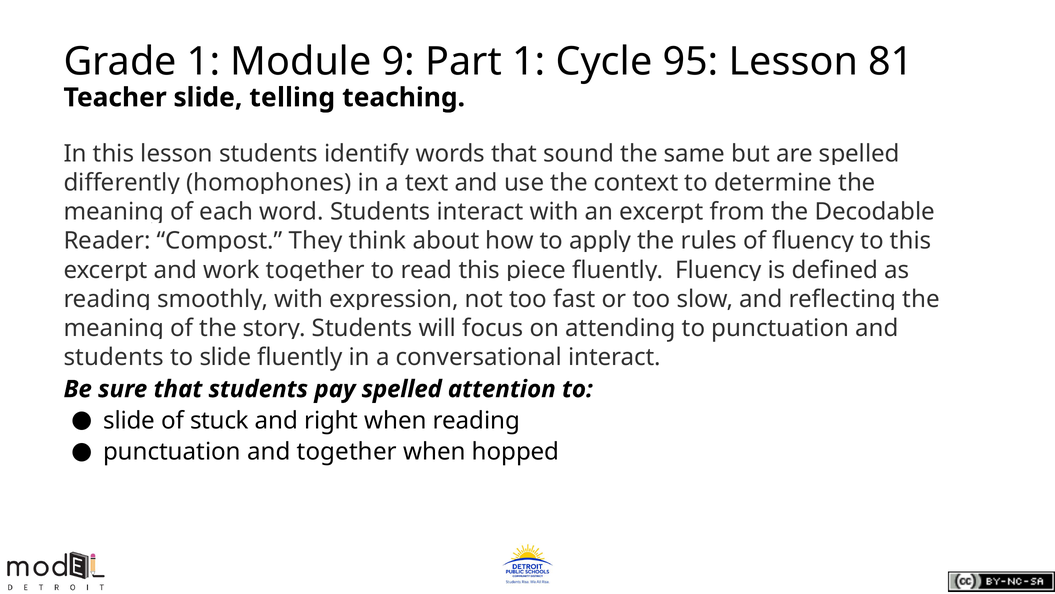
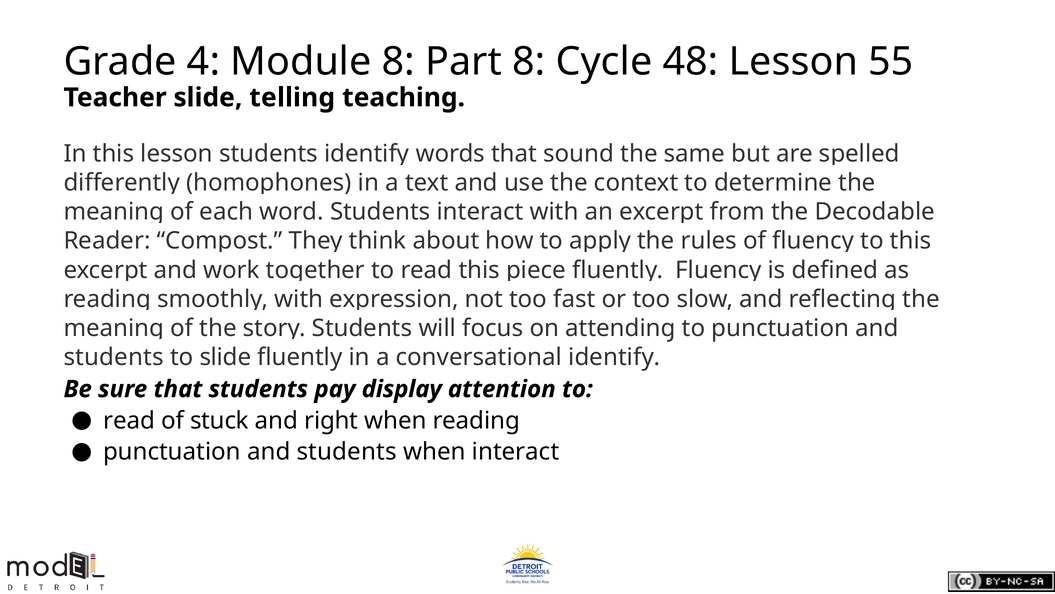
Grade 1: 1 -> 4
Module 9: 9 -> 8
Part 1: 1 -> 8
95: 95 -> 48
81: 81 -> 55
conversational interact: interact -> identify
pay spelled: spelled -> display
slide at (129, 420): slide -> read
together at (347, 451): together -> students
when hopped: hopped -> interact
